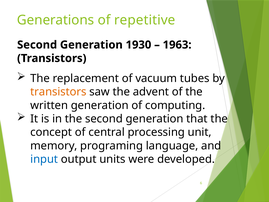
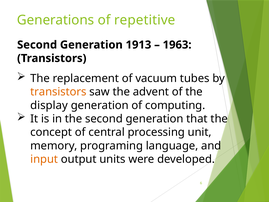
1930: 1930 -> 1913
written: written -> display
input colour: blue -> orange
